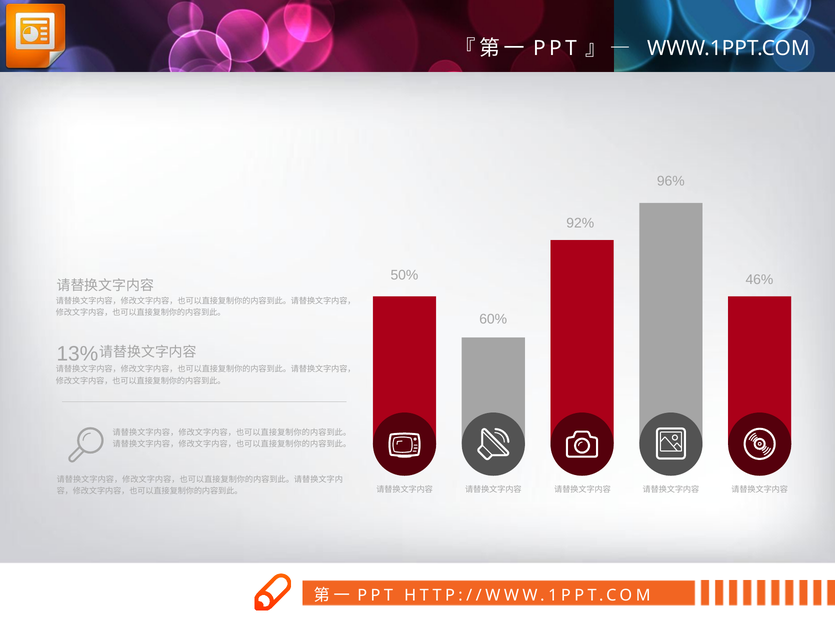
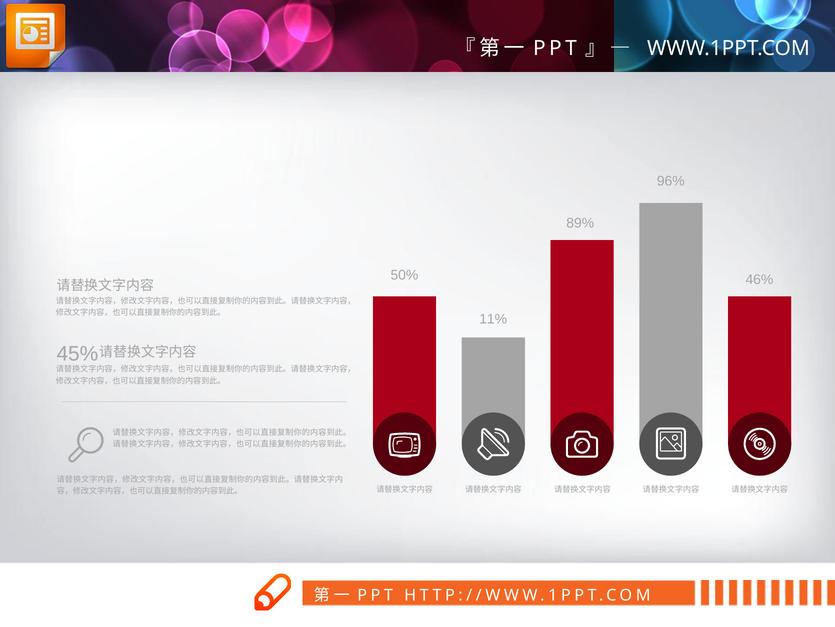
92%: 92% -> 89%
60%: 60% -> 11%
13%: 13% -> 45%
